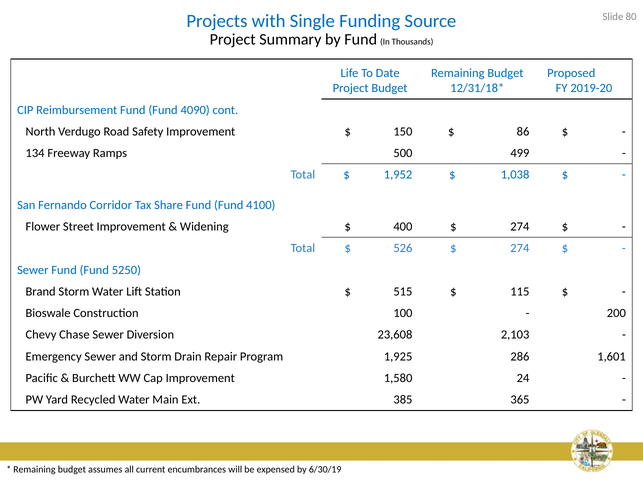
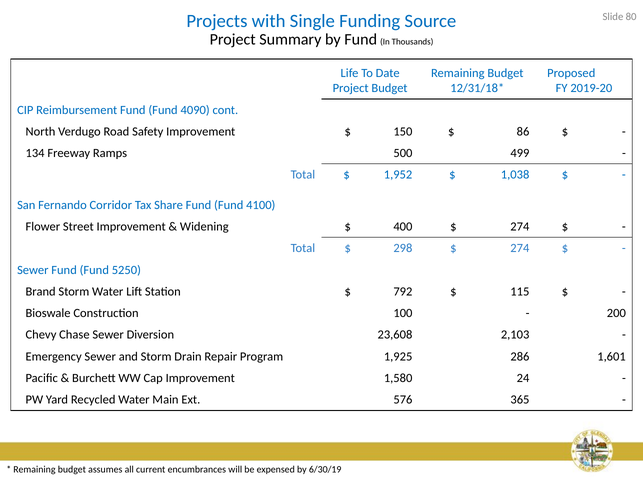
526: 526 -> 298
515: 515 -> 792
385: 385 -> 576
